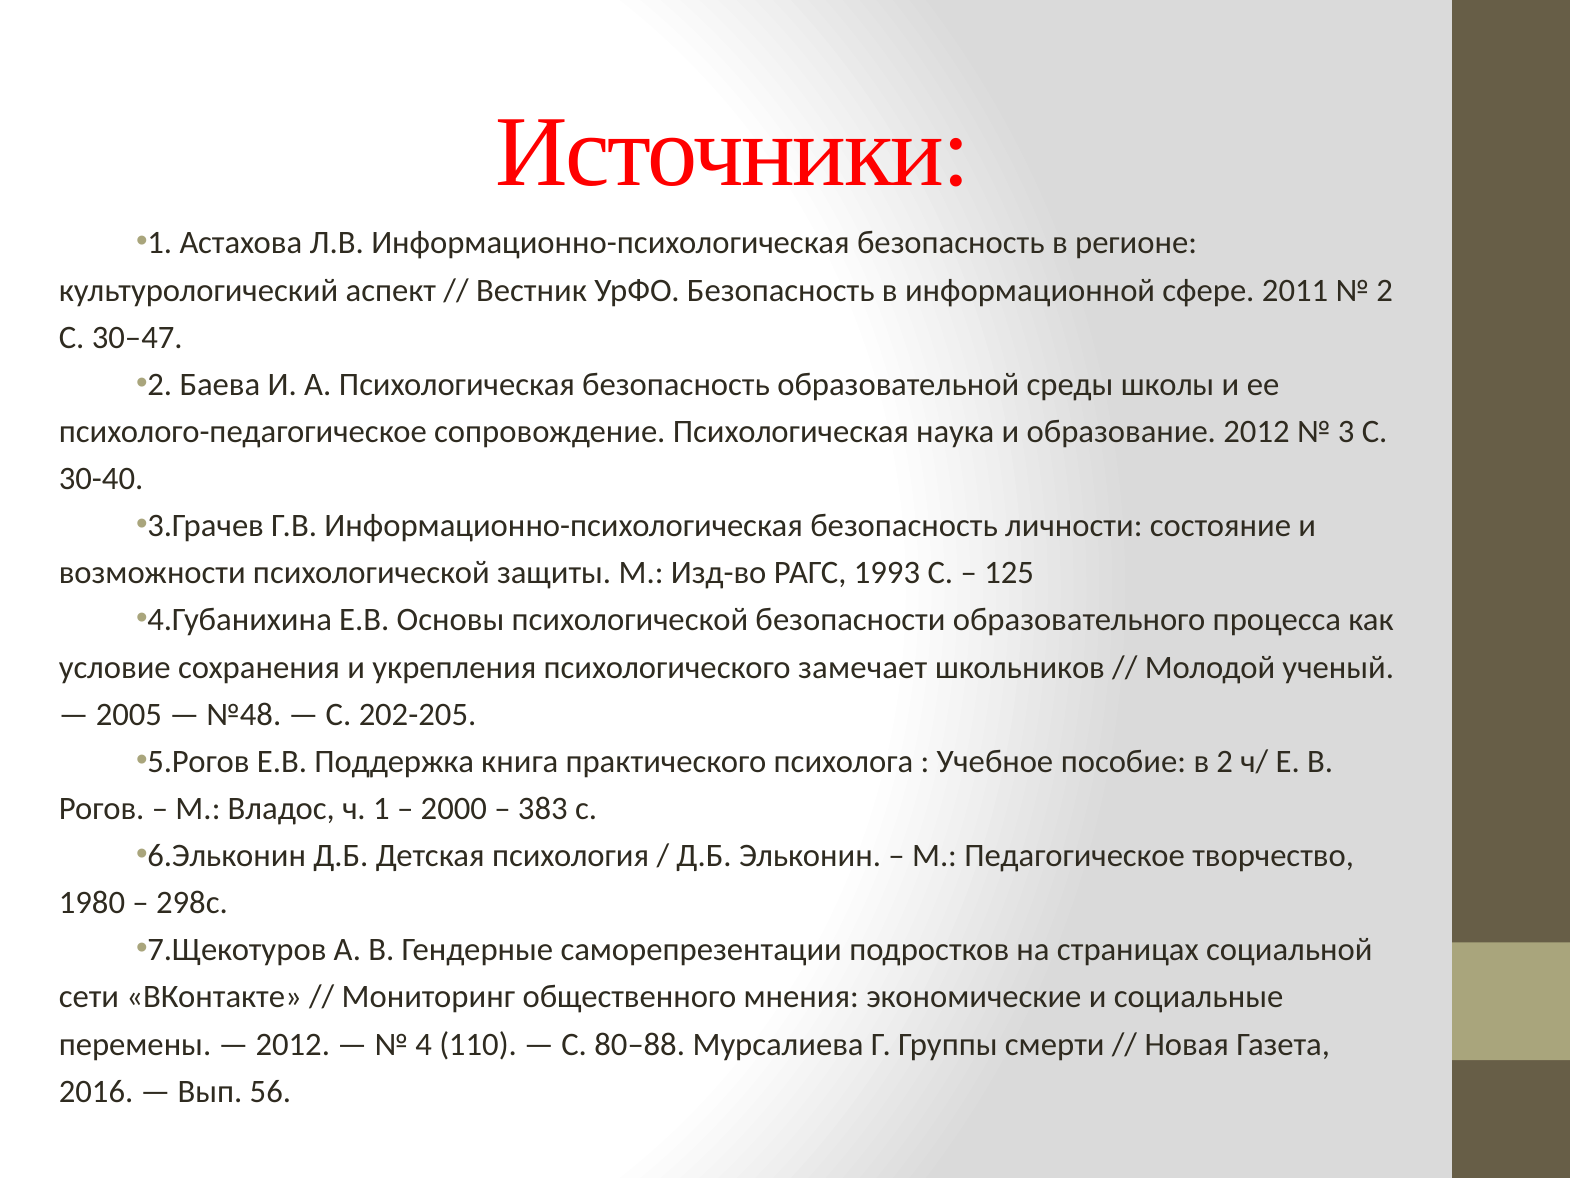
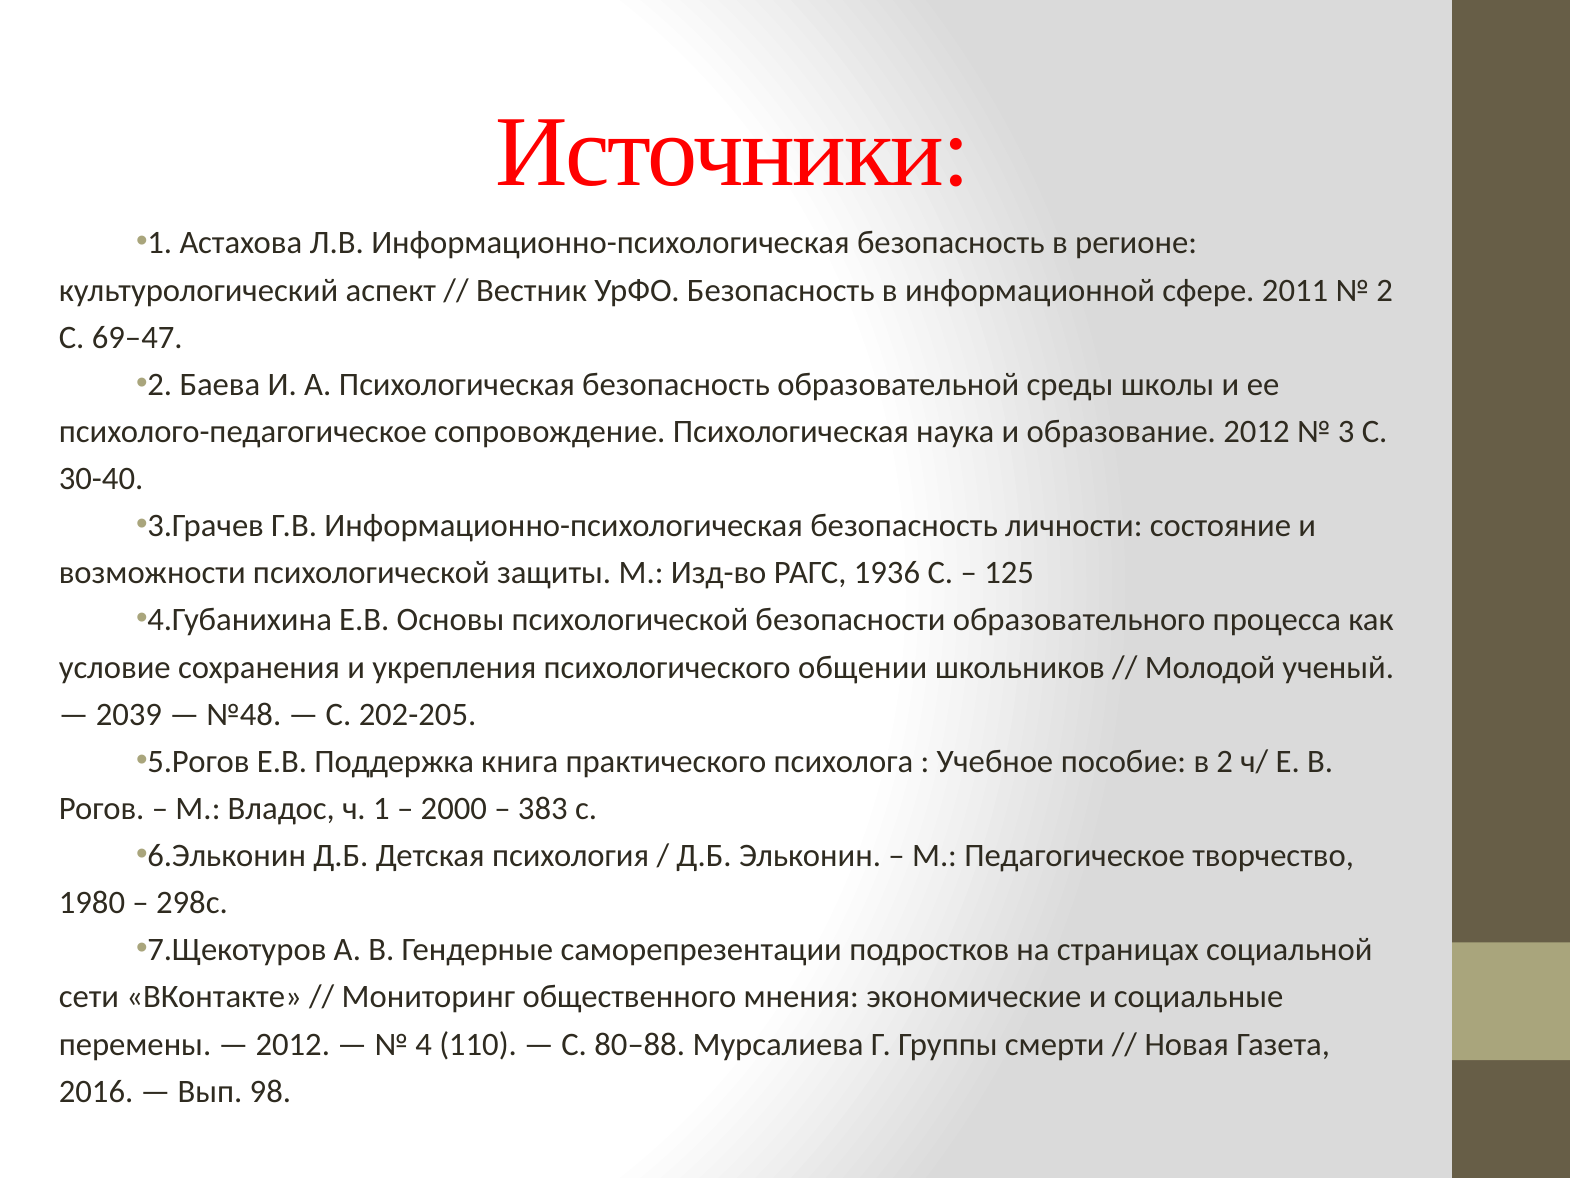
30–47: 30–47 -> 69–47
1993: 1993 -> 1936
замечает: замечает -> общении
2005: 2005 -> 2039
56: 56 -> 98
